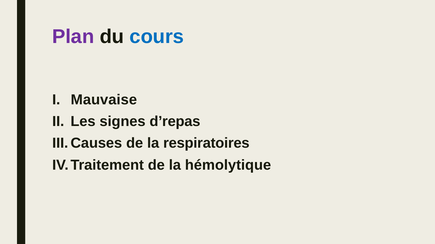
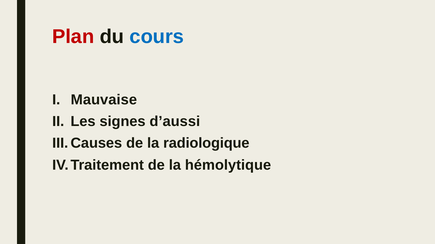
Plan colour: purple -> red
d’repas: d’repas -> d’aussi
respiratoires: respiratoires -> radiologique
